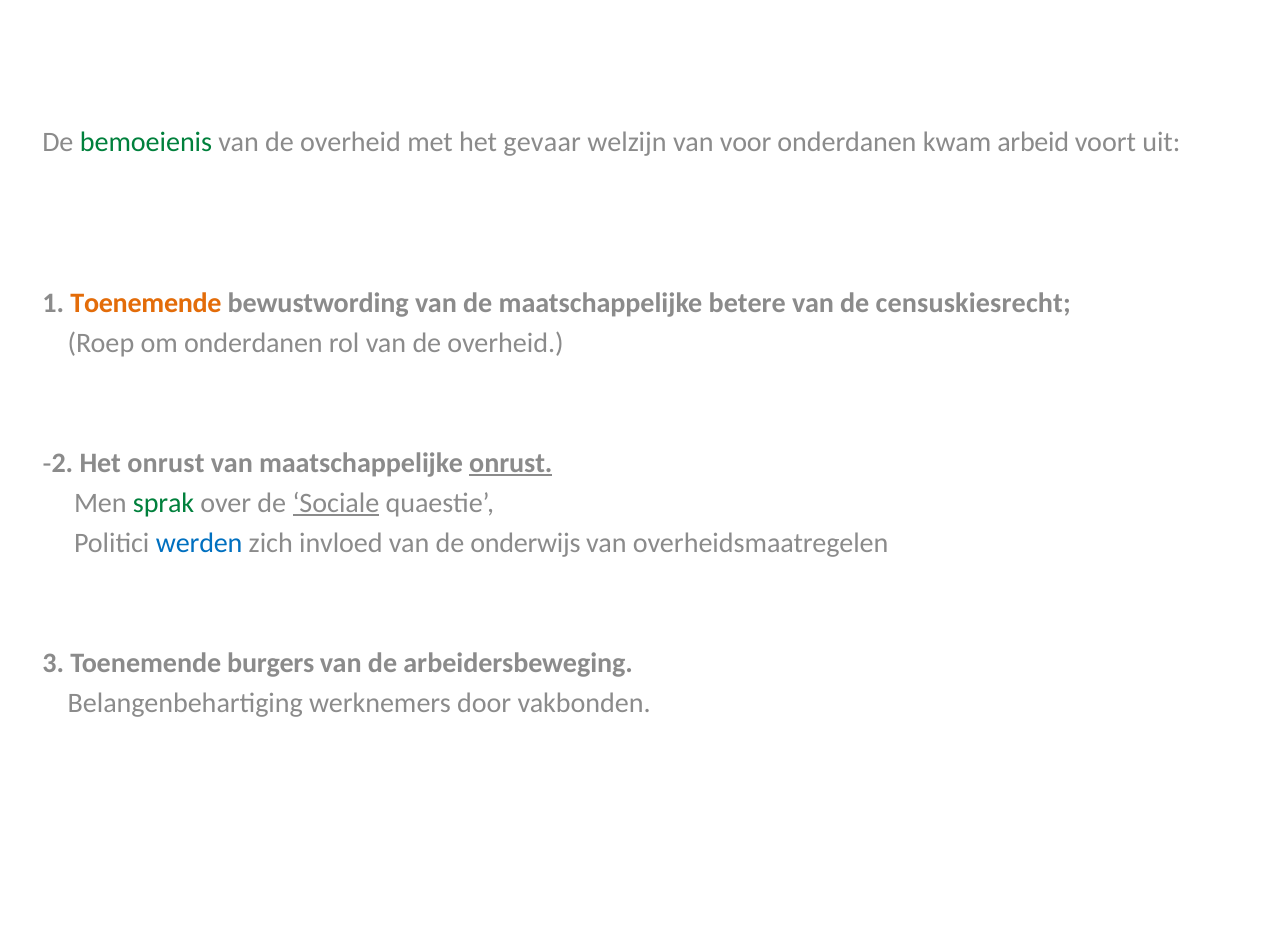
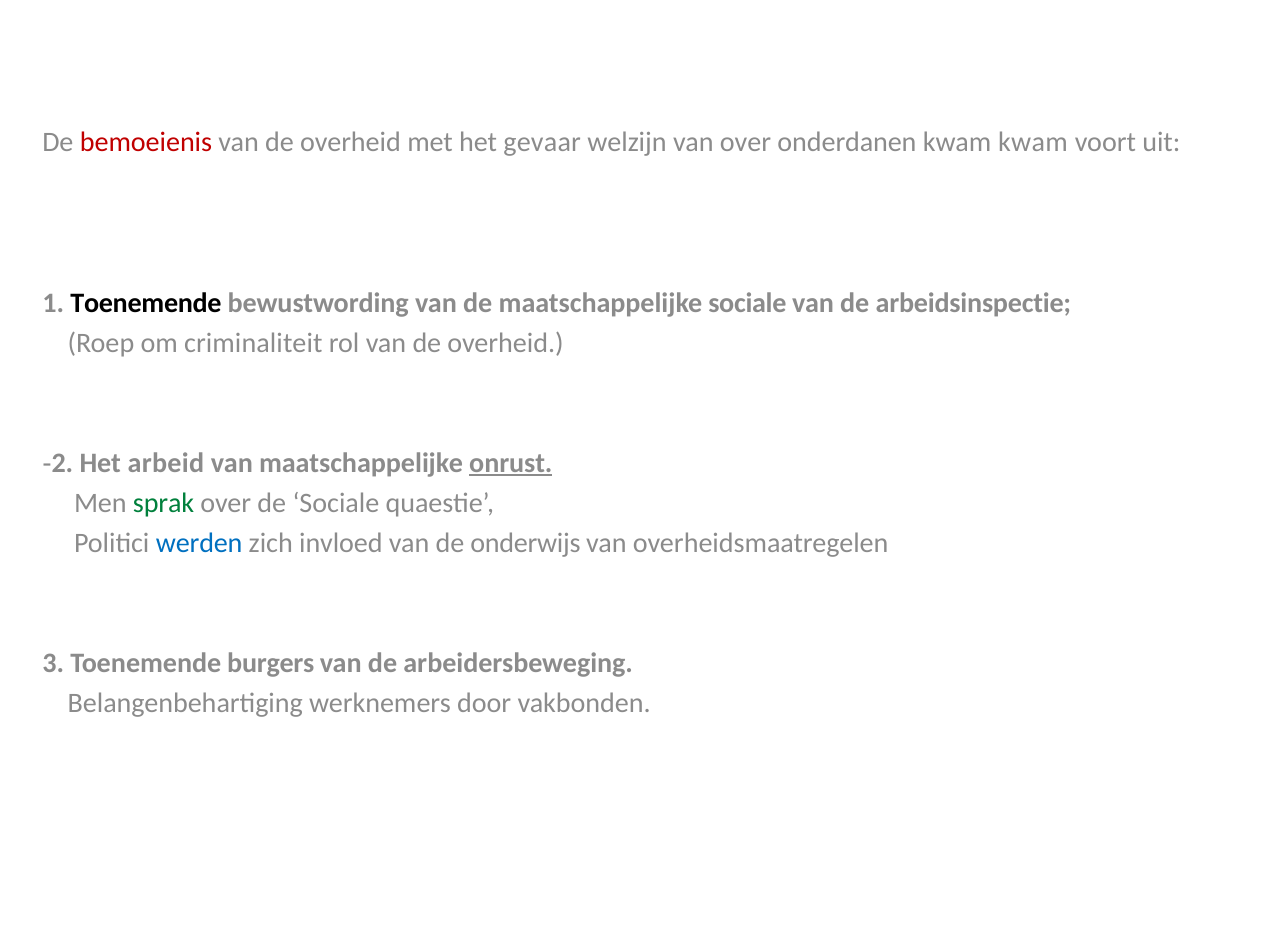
bemoeienis colour: green -> red
van voor: voor -> over
kwam arbeid: arbeid -> kwam
Toenemende at (146, 303) colour: orange -> black
maatschappelijke betere: betere -> sociale
censuskiesrecht: censuskiesrecht -> arbeidsinspectie
om onderdanen: onderdanen -> criminaliteit
Het onrust: onrust -> arbeid
Sociale at (336, 503) underline: present -> none
